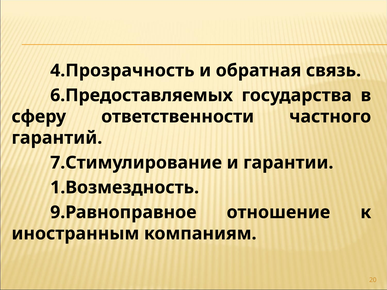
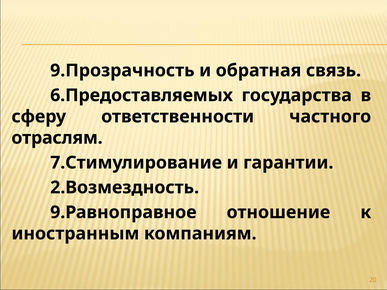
4.Прозрачность: 4.Прозрачность -> 9.Прозрачность
гарантий: гарантий -> отраслям
1.Возмездность: 1.Возмездность -> 2.Возмездность
